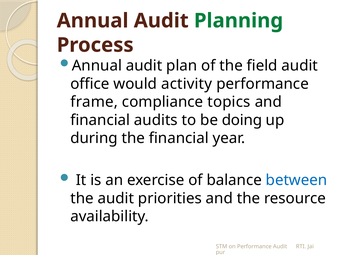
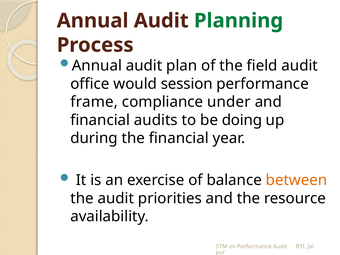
activity: activity -> session
topics: topics -> under
between colour: blue -> orange
